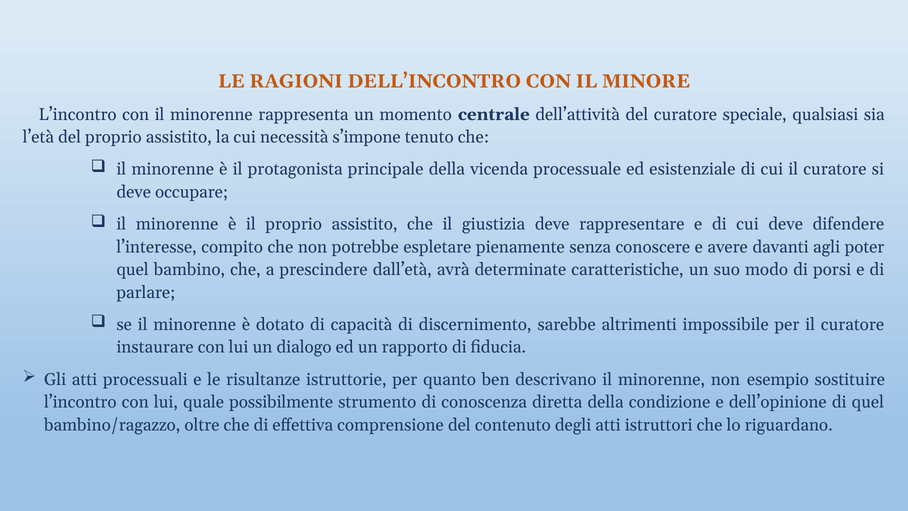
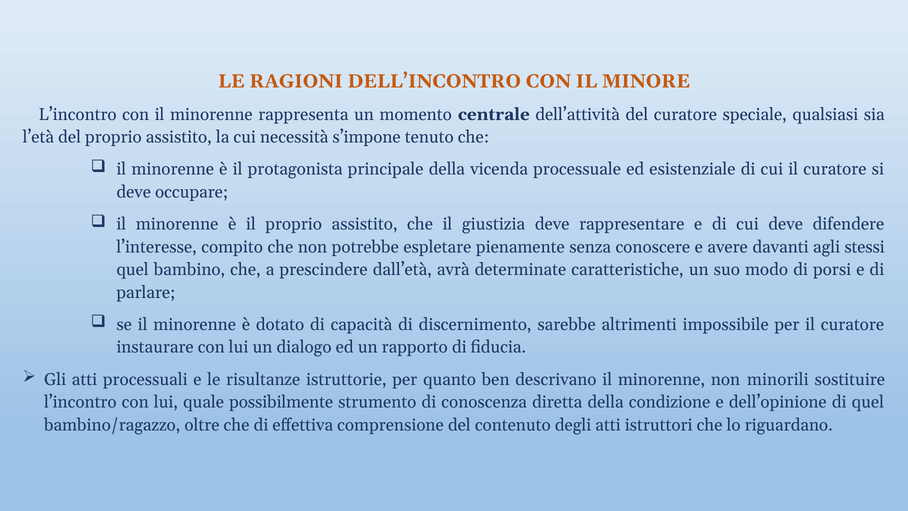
poter: poter -> stessi
esempio: esempio -> minorili
